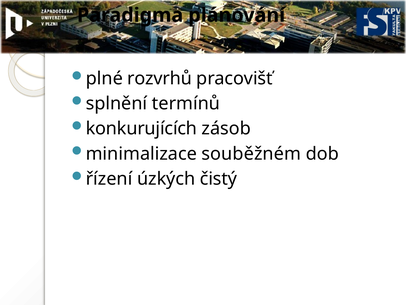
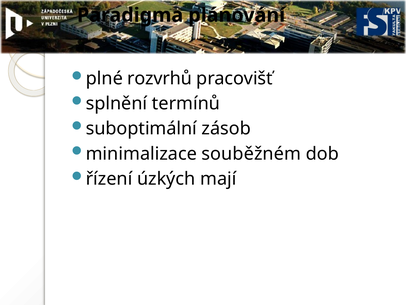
konkurujících: konkurujících -> suboptimální
čistý: čistý -> mají
